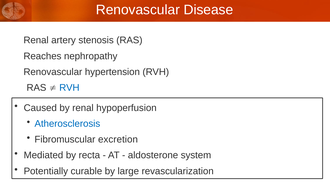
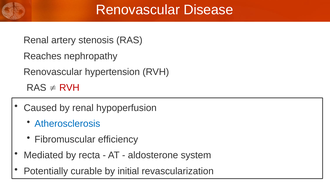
RVH at (69, 88) colour: blue -> red
excretion: excretion -> efficiency
large: large -> initial
